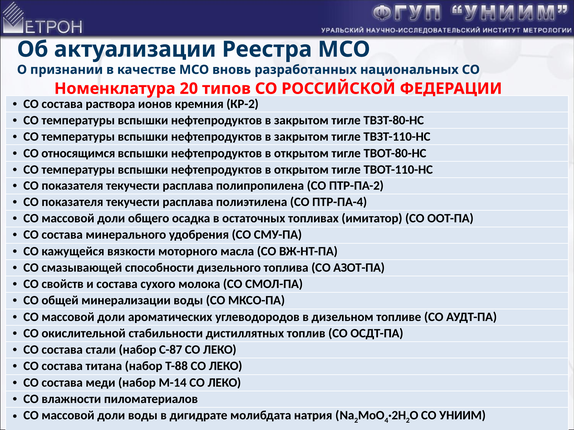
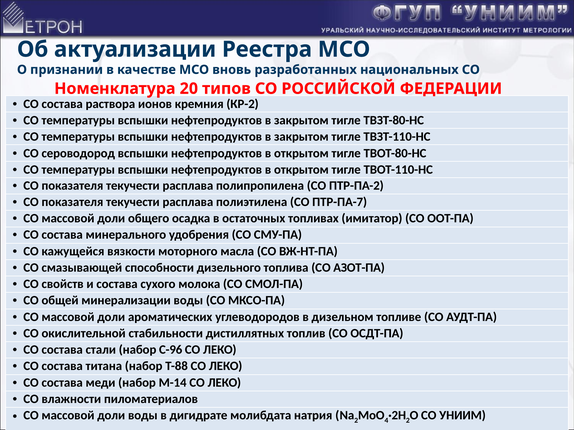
относящимся: относящимся -> сероводород
ПТР-ПА-4: ПТР-ПА-4 -> ПТР-ПА-7
С-87: С-87 -> С-96
